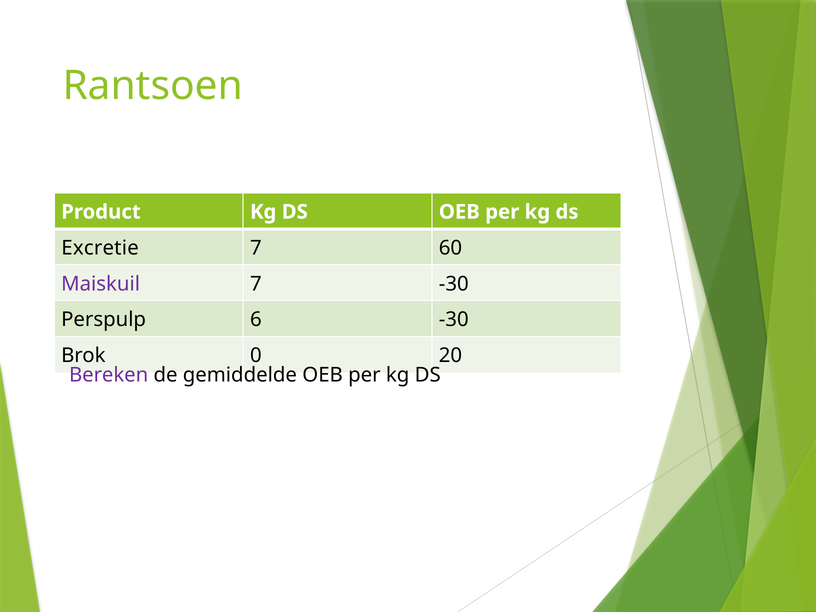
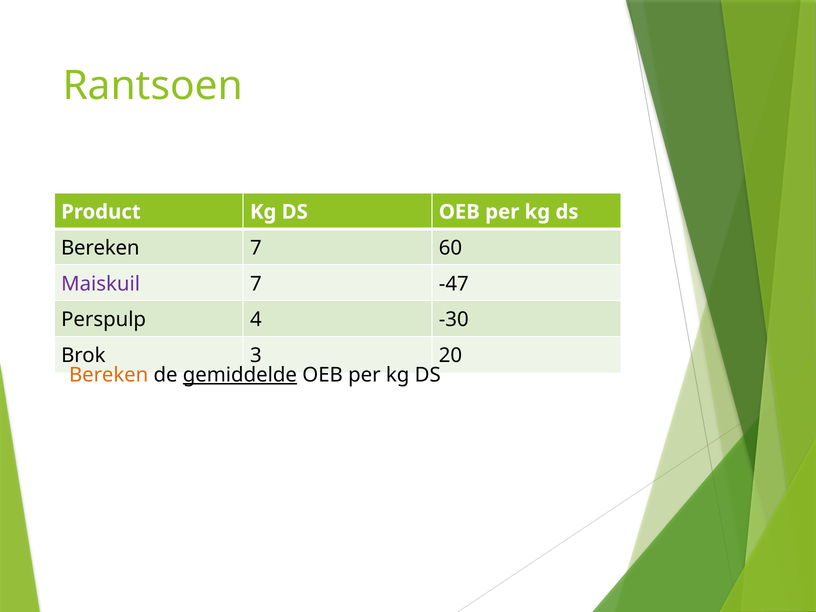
Excretie at (100, 248): Excretie -> Bereken
7 -30: -30 -> -47
6: 6 -> 4
0: 0 -> 3
Bereken at (109, 375) colour: purple -> orange
gemiddelde underline: none -> present
